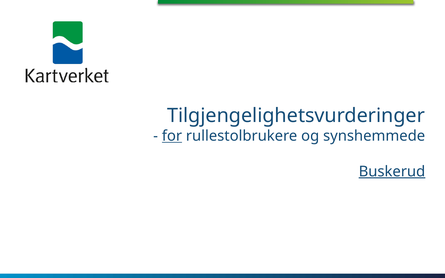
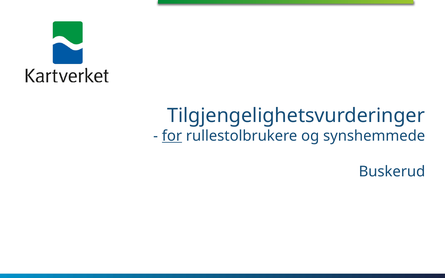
Buskerud underline: present -> none
